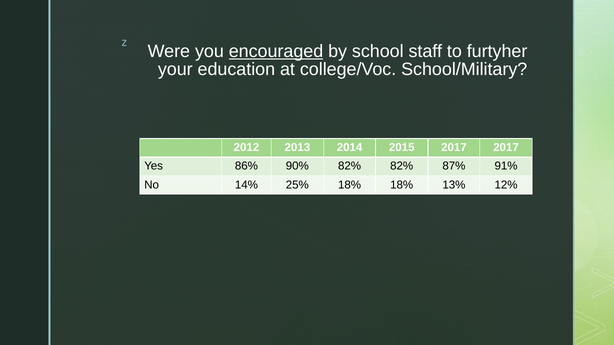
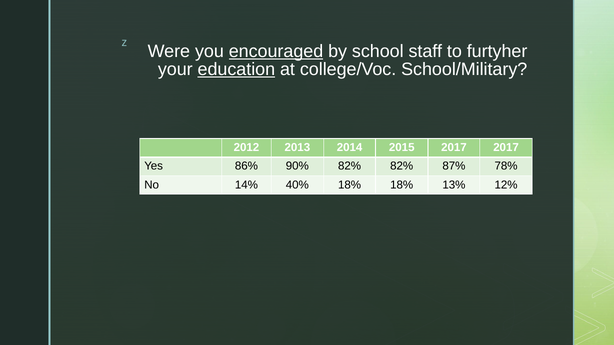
education underline: none -> present
91%: 91% -> 78%
25%: 25% -> 40%
